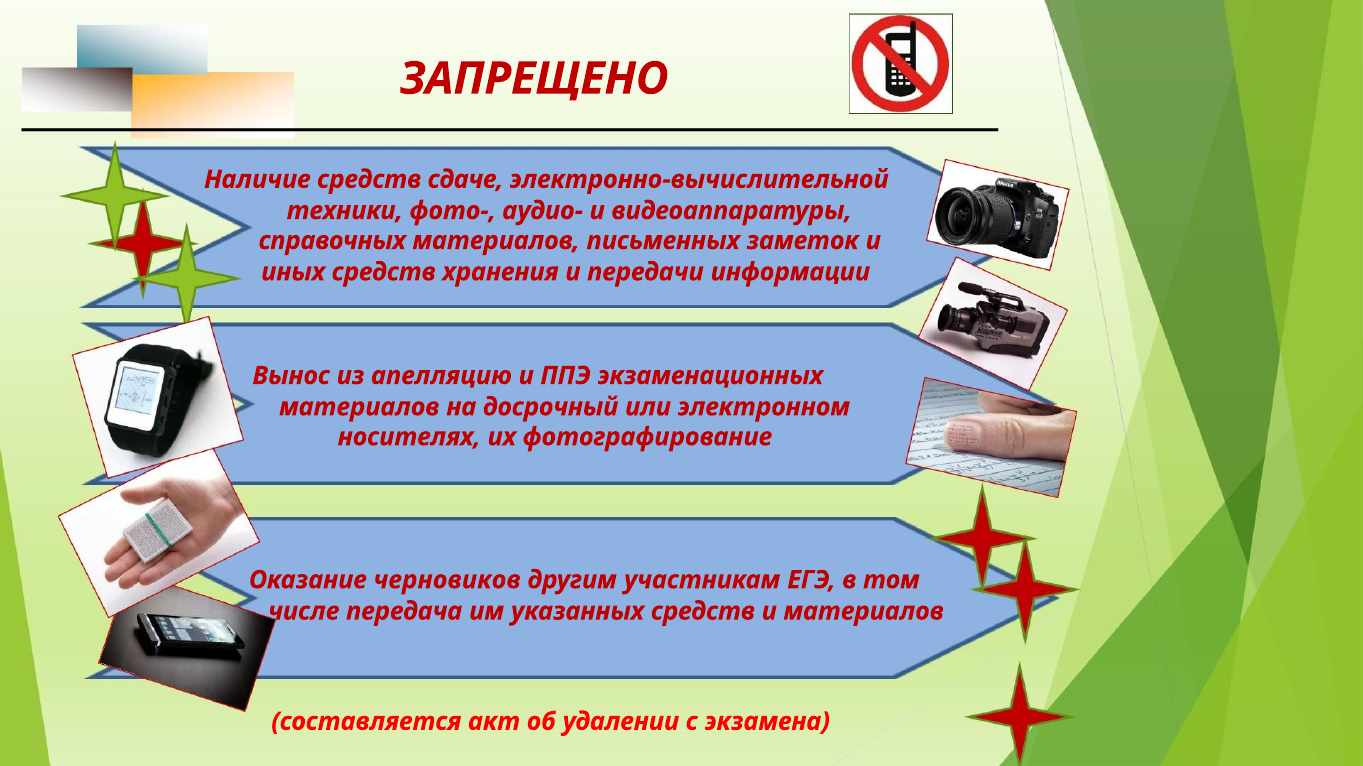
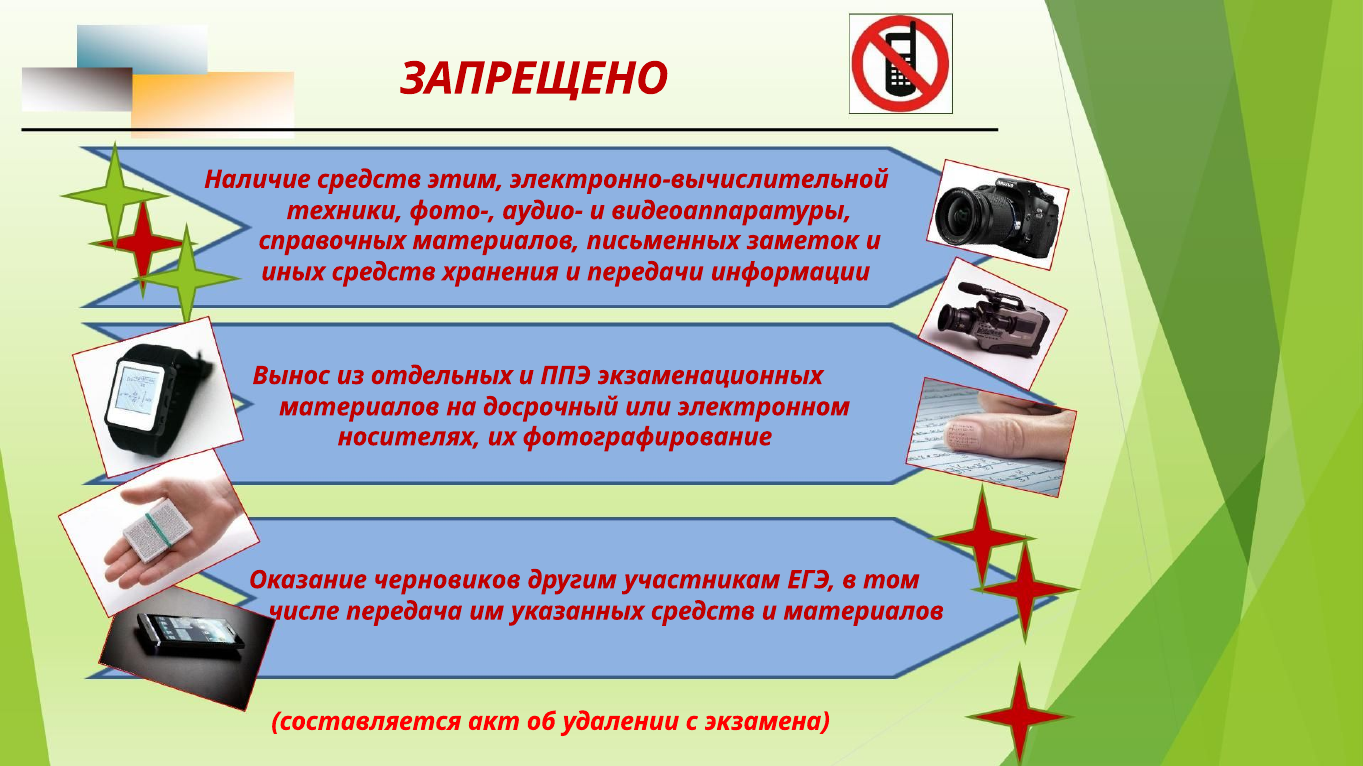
сдаче: сдаче -> этим
апелляцию: апелляцию -> отдельных
